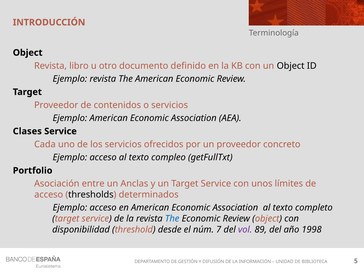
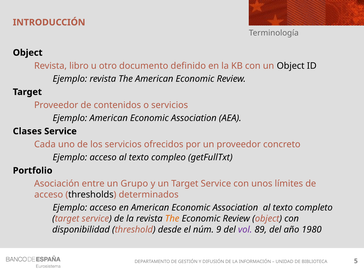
Anclas: Anclas -> Grupo
The at (172, 219) colour: blue -> orange
7: 7 -> 9
1998: 1998 -> 1980
